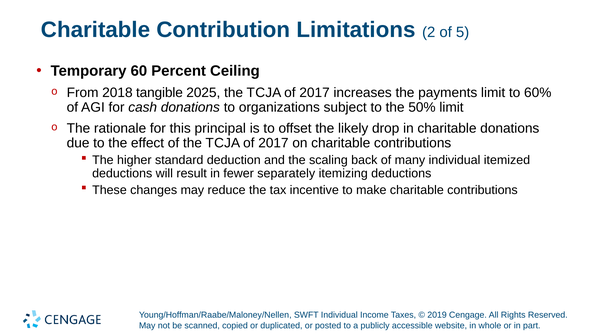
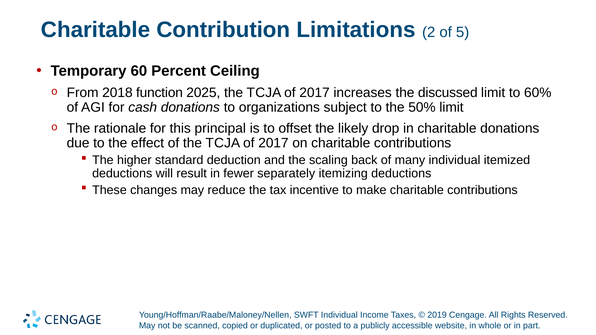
tangible: tangible -> function
payments: payments -> discussed
